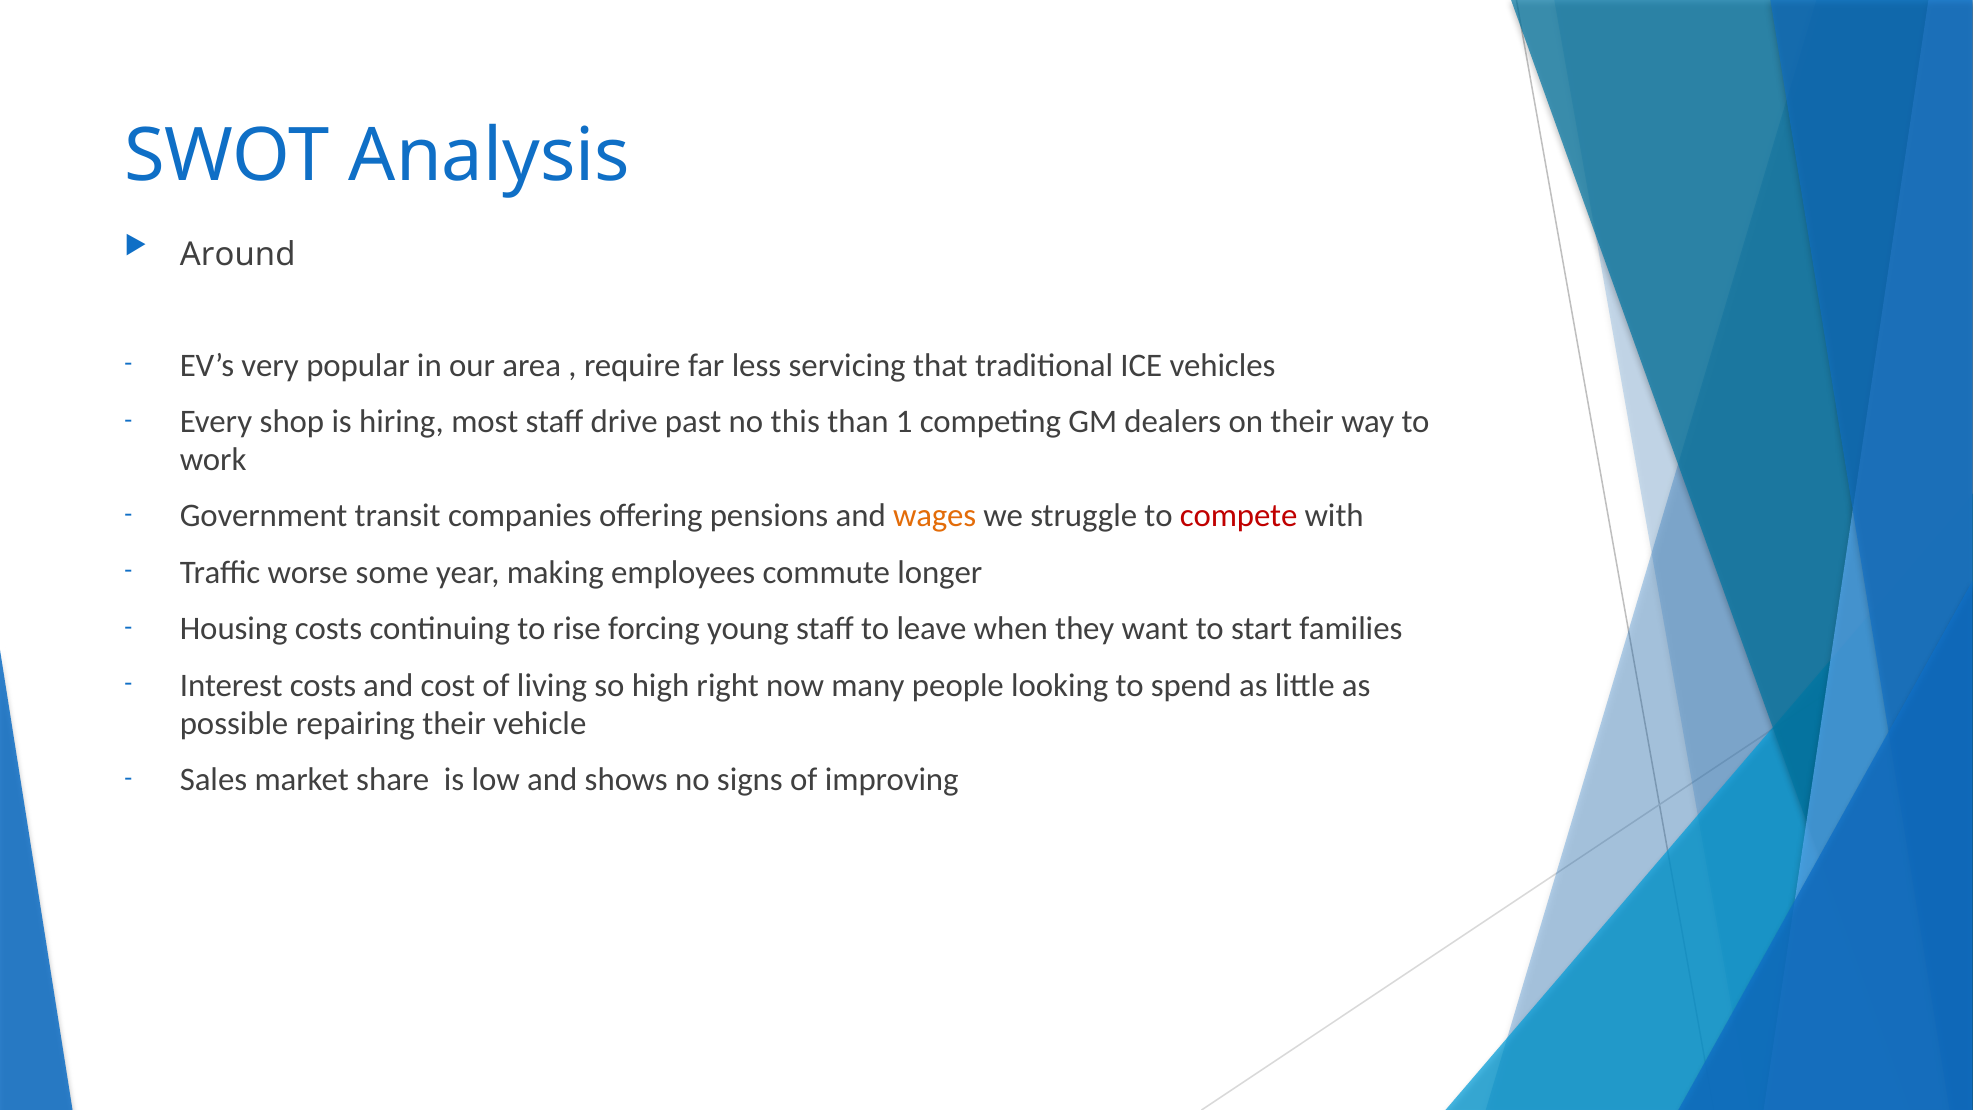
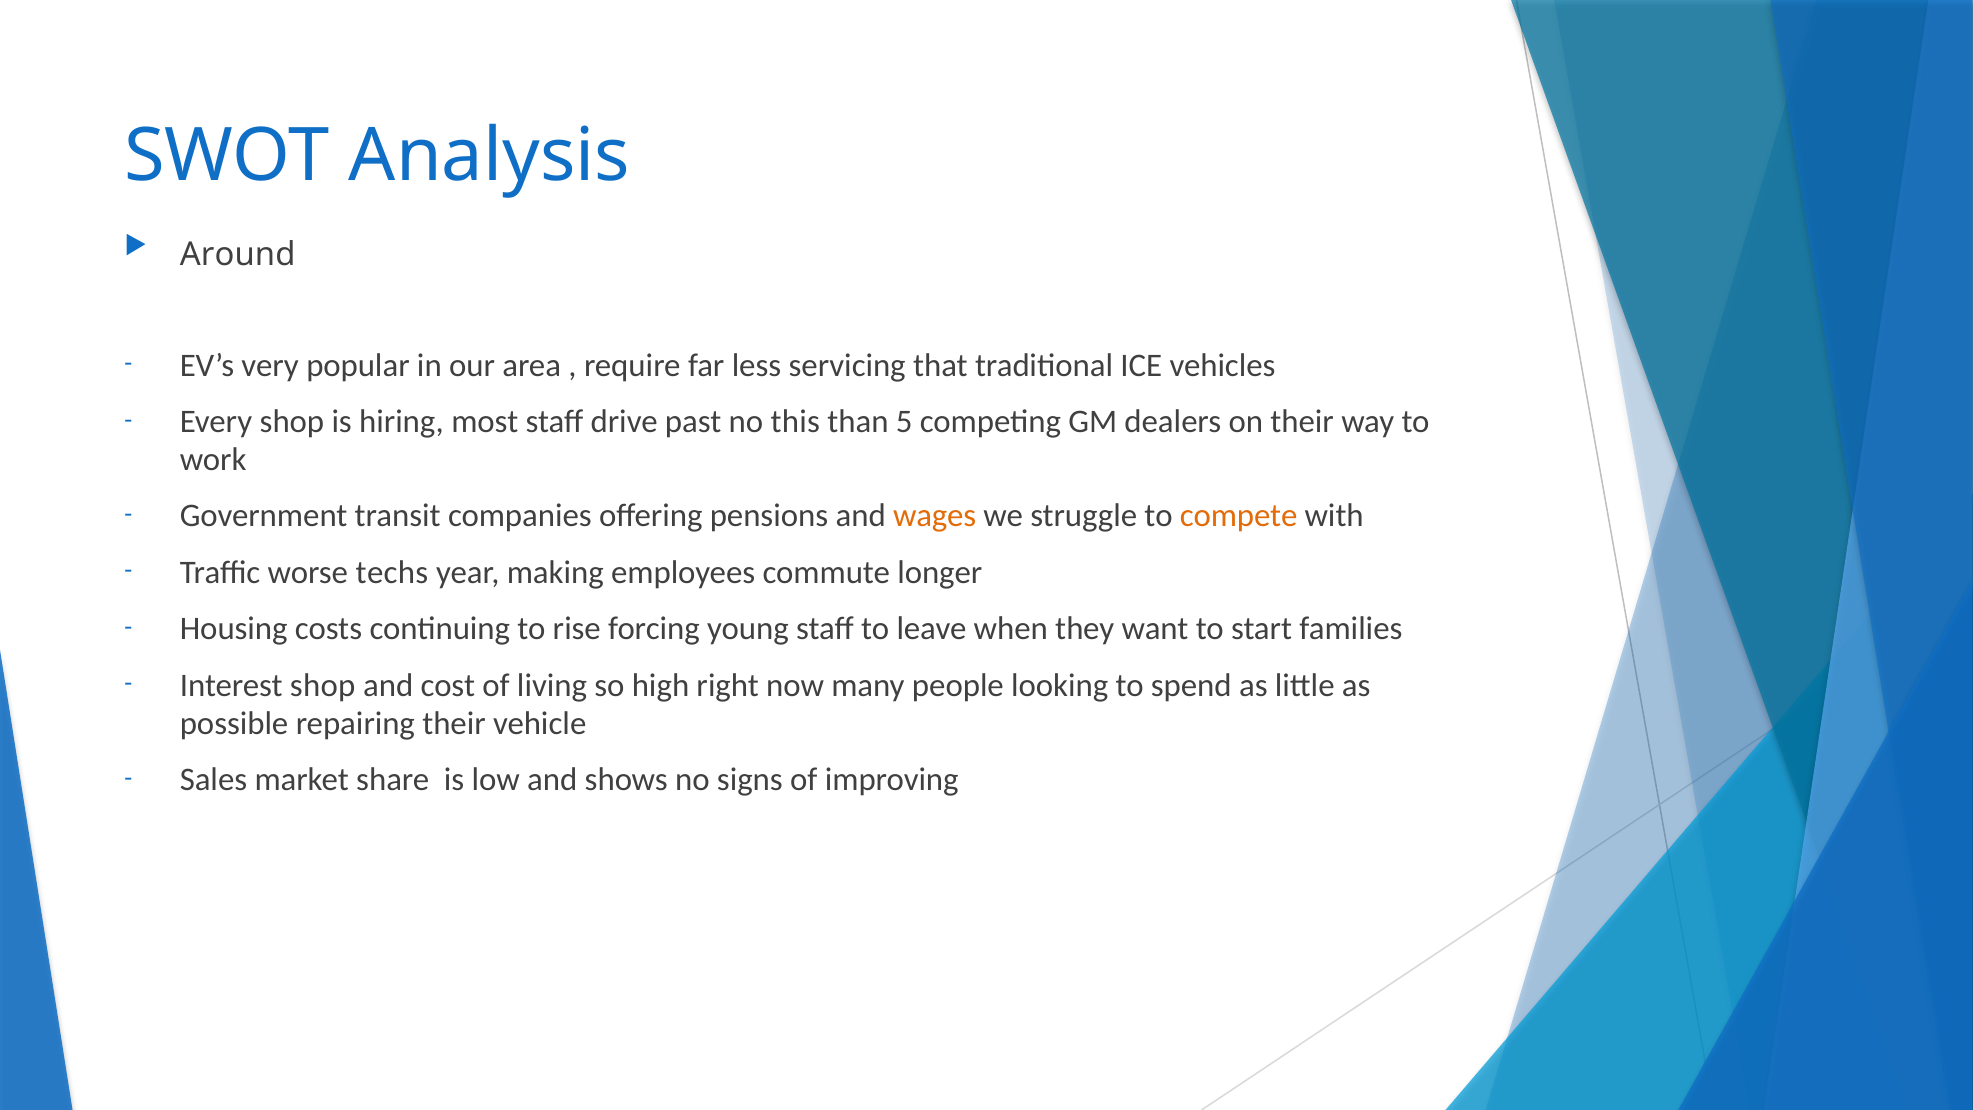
1: 1 -> 5
compete colour: red -> orange
some: some -> techs
Interest costs: costs -> shop
